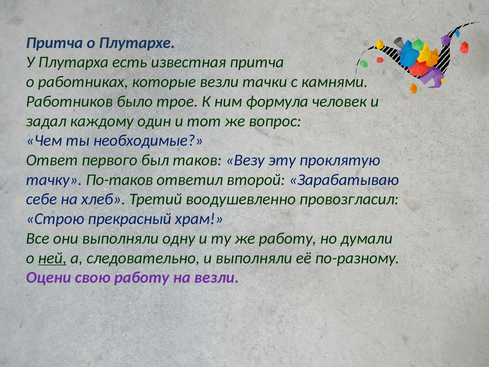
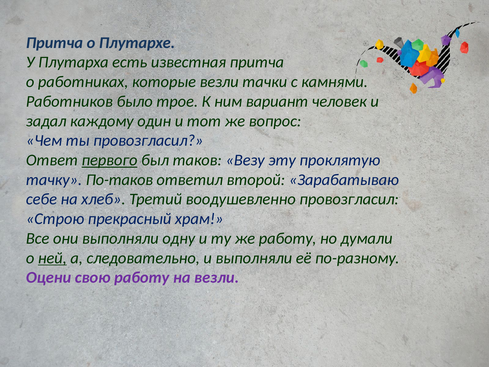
формула: формула -> вариант
ты необходимые: необходимые -> провозгласил
первого underline: none -> present
